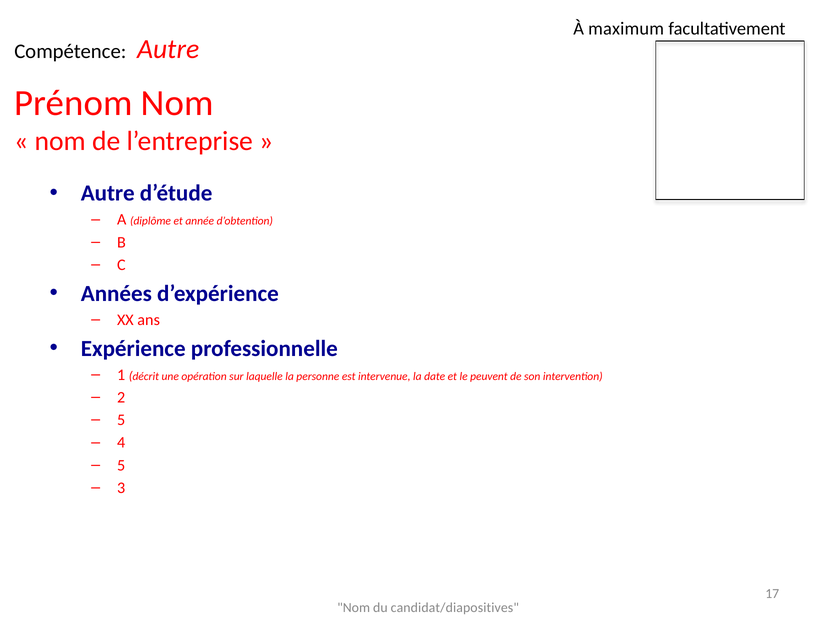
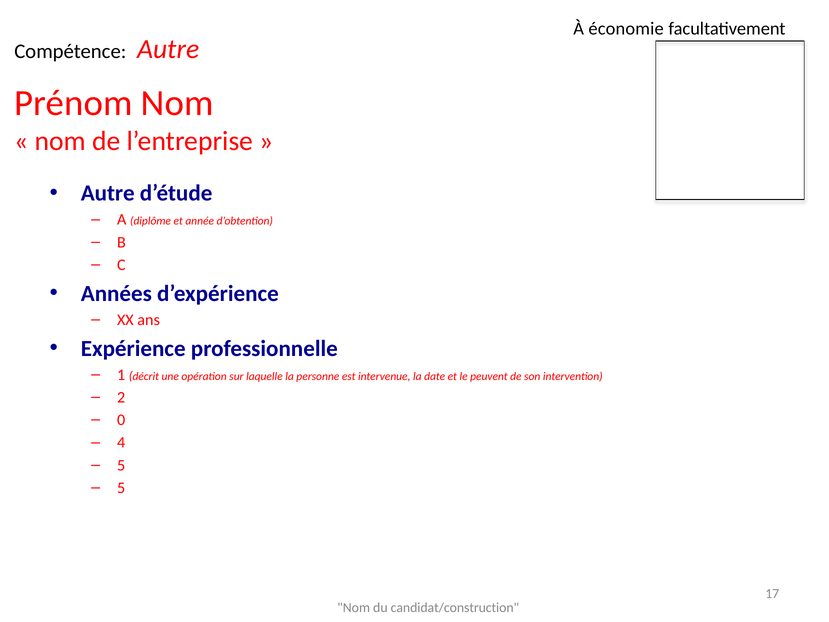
maximum: maximum -> économie
5 at (121, 420): 5 -> 0
3 at (121, 488): 3 -> 5
candidat/diapositives: candidat/diapositives -> candidat/construction
